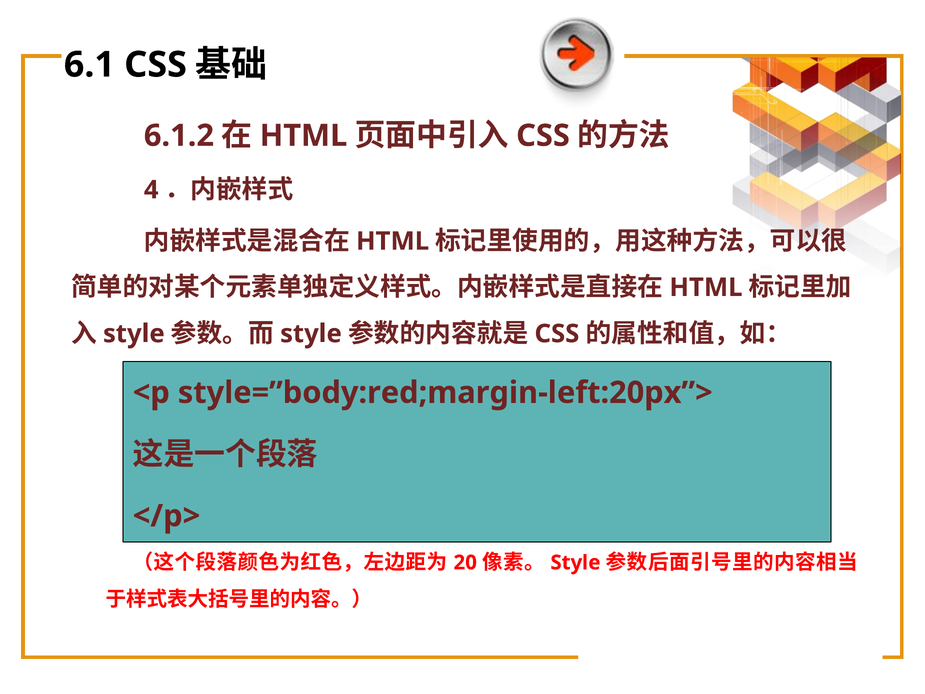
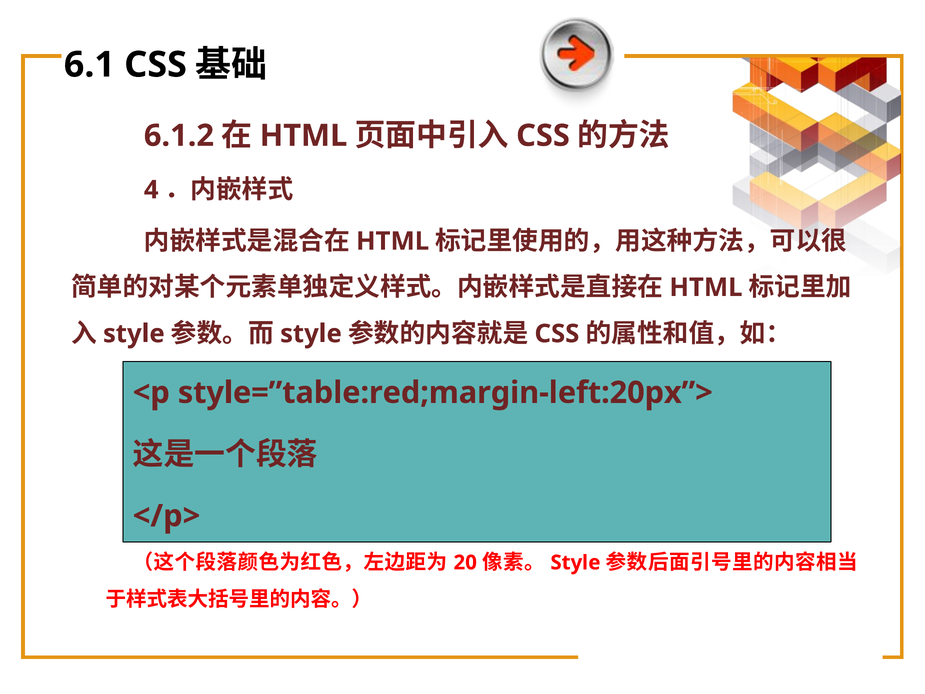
style=”body:red;margin-left:20px”>: style=”body:red;margin-left:20px”> -> style=”table:red;margin-left:20px”>
